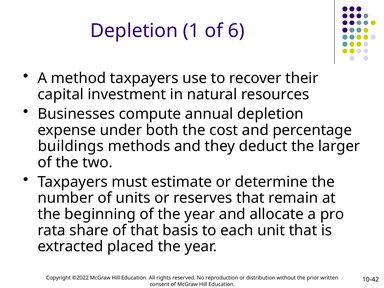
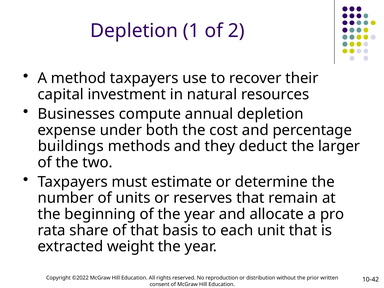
6: 6 -> 2
placed: placed -> weight
